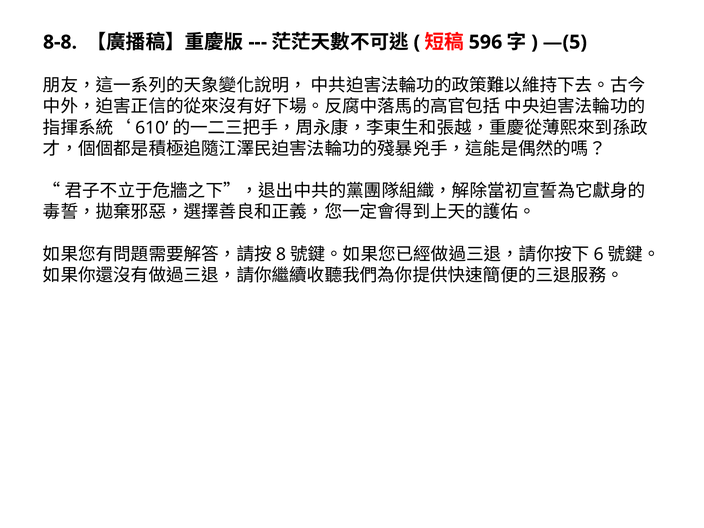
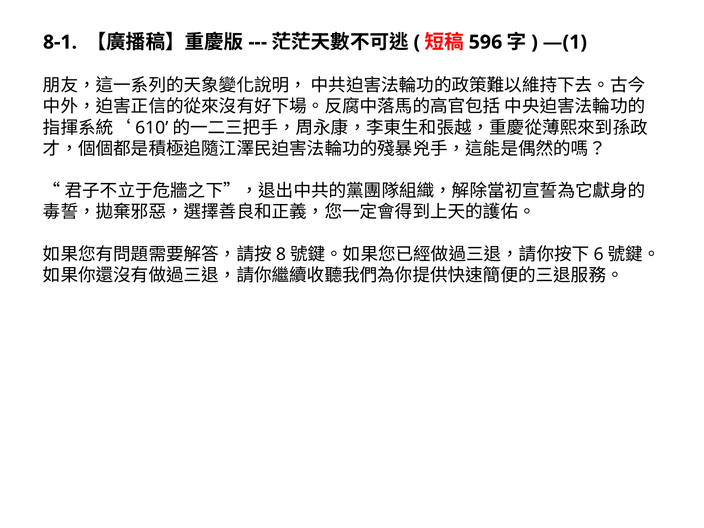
8-8: 8-8 -> 8-1
—(5: —(5 -> —(1
